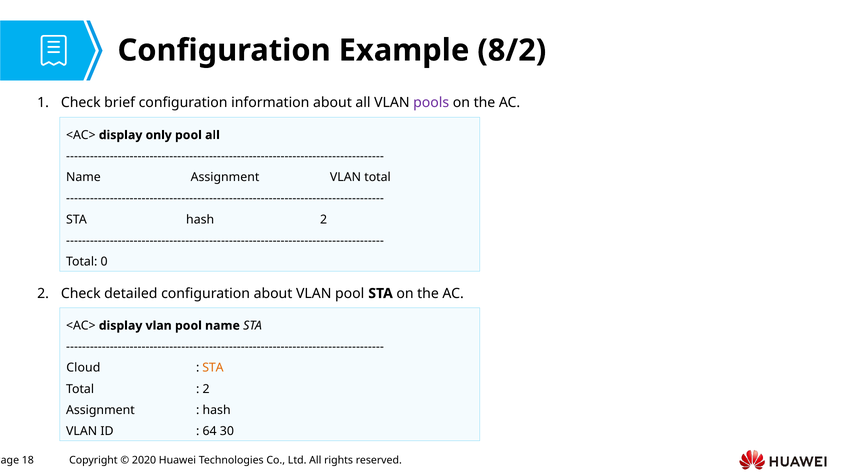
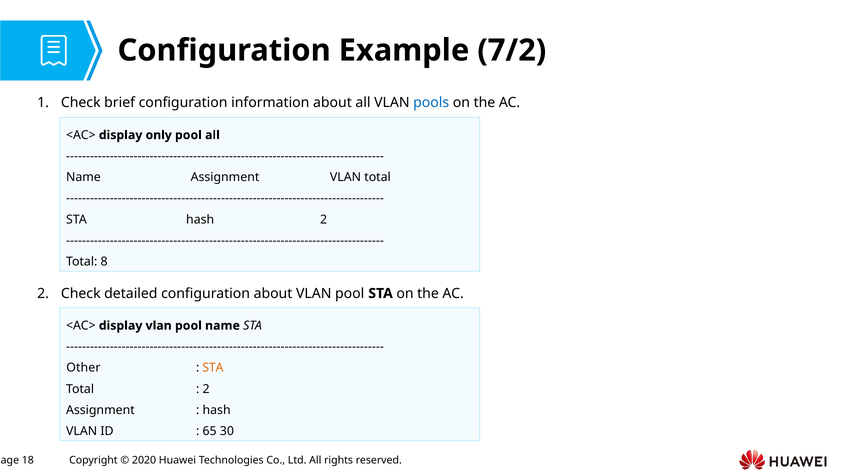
8/2: 8/2 -> 7/2
pools colour: purple -> blue
0: 0 -> 8
Cloud: Cloud -> Other
64: 64 -> 65
